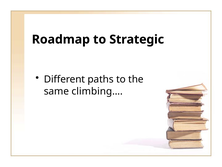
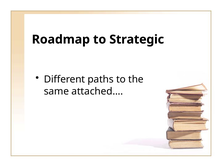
climbing…: climbing… -> attached…
